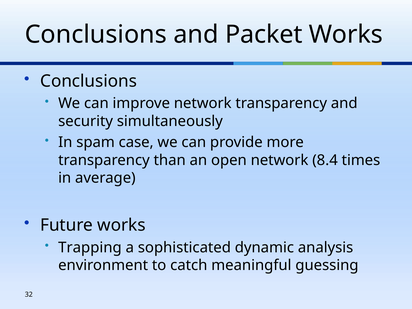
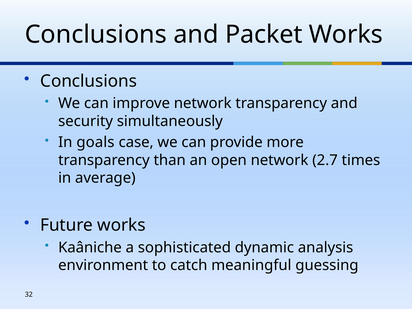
spam: spam -> goals
8.4: 8.4 -> 2.7
Trapping: Trapping -> Kaâniche
